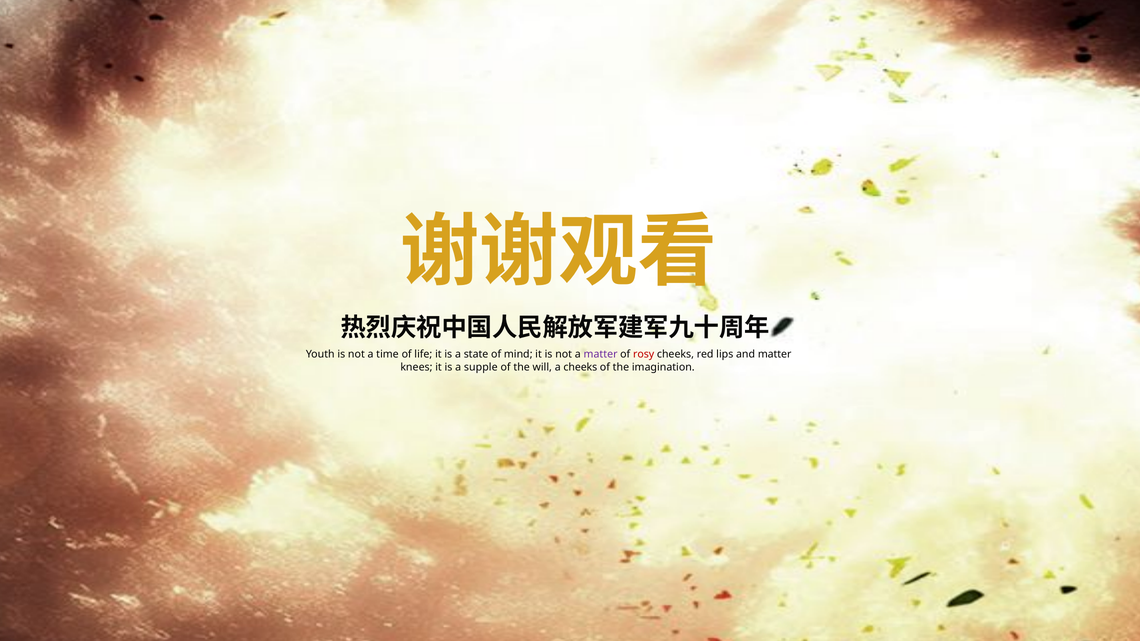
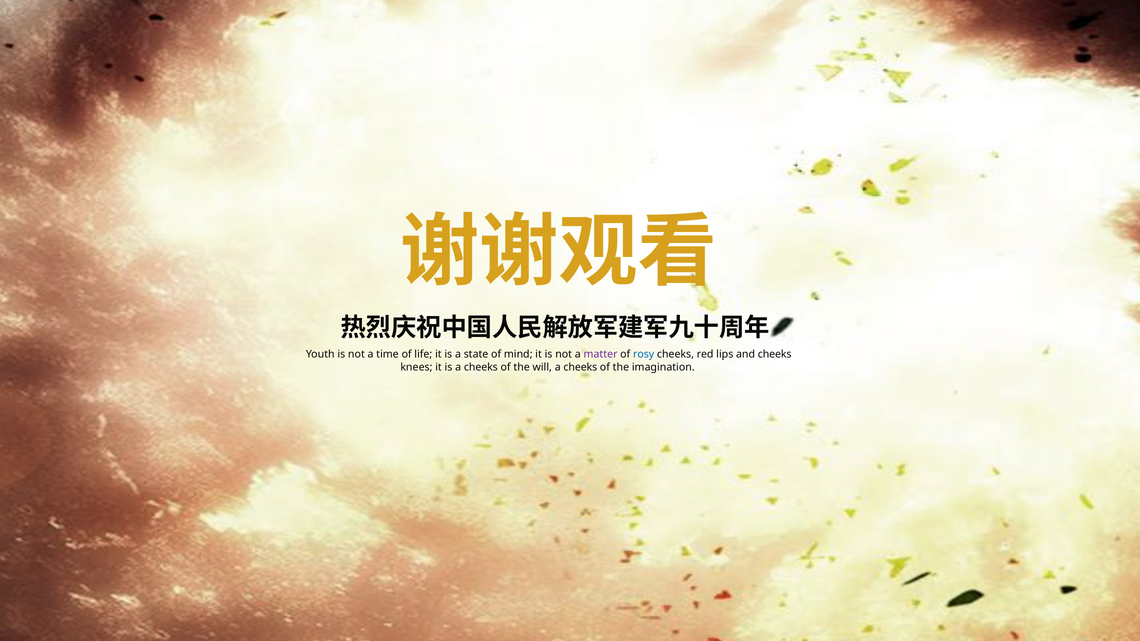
rosy colour: red -> blue
and matter: matter -> cheeks
is a supple: supple -> cheeks
